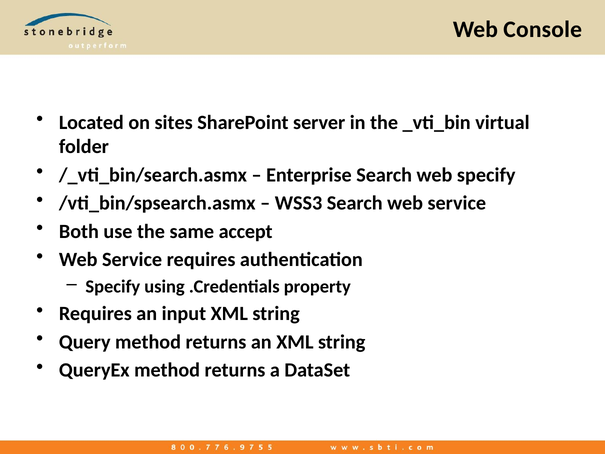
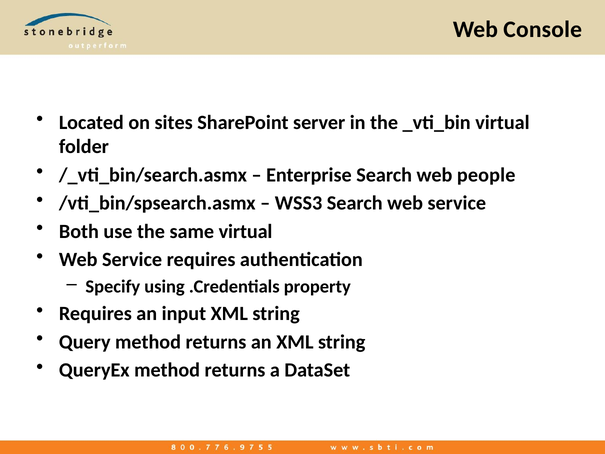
web specify: specify -> people
same accept: accept -> virtual
